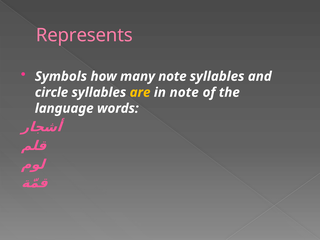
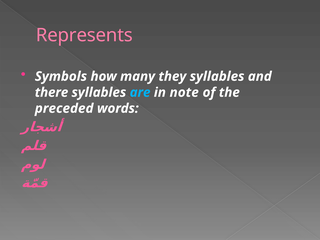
many note: note -> they
circle: circle -> there
are colour: yellow -> light blue
language: language -> preceded
